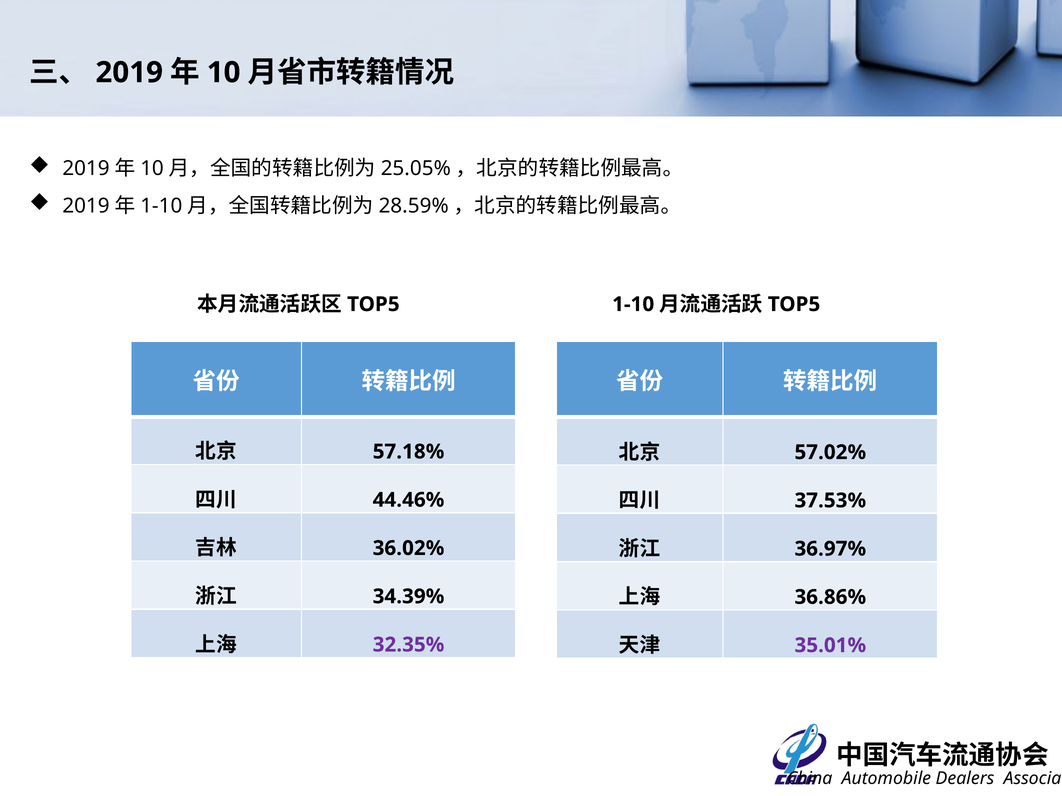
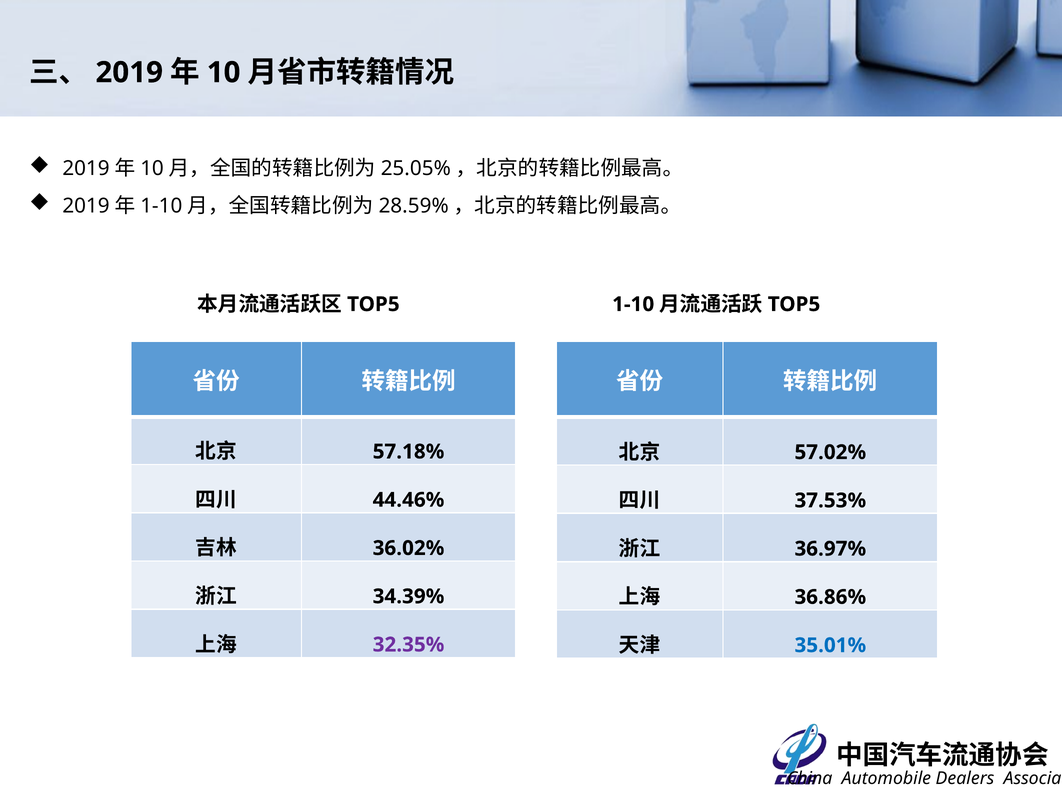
35.01% colour: purple -> blue
